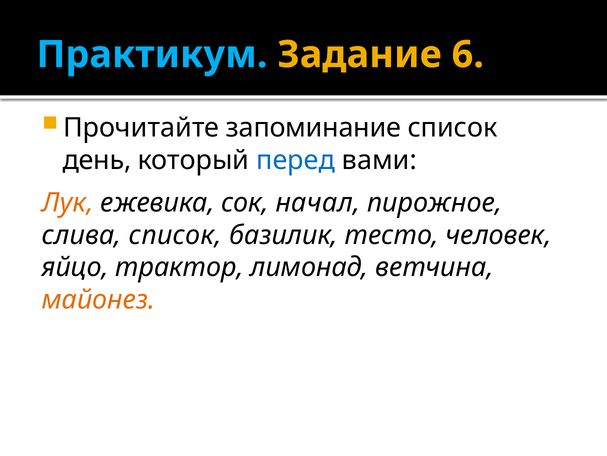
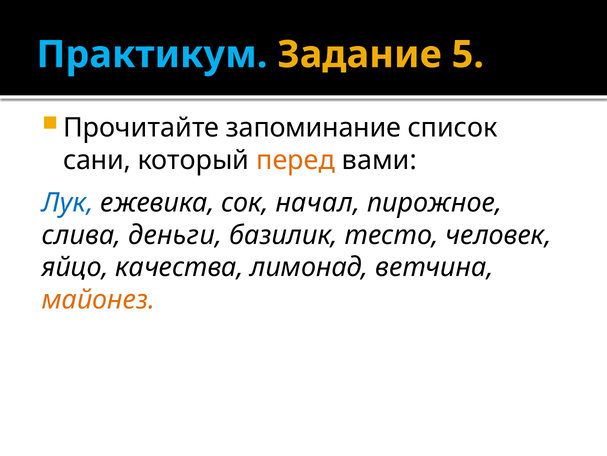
6: 6 -> 5
день: день -> сани
перед colour: blue -> orange
Лук colour: orange -> blue
слива список: список -> деньги
трактор: трактор -> качества
